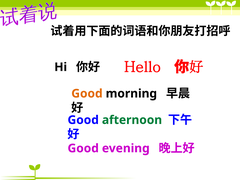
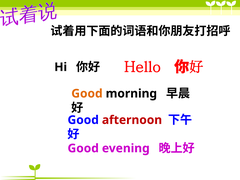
afternoon colour: green -> red
